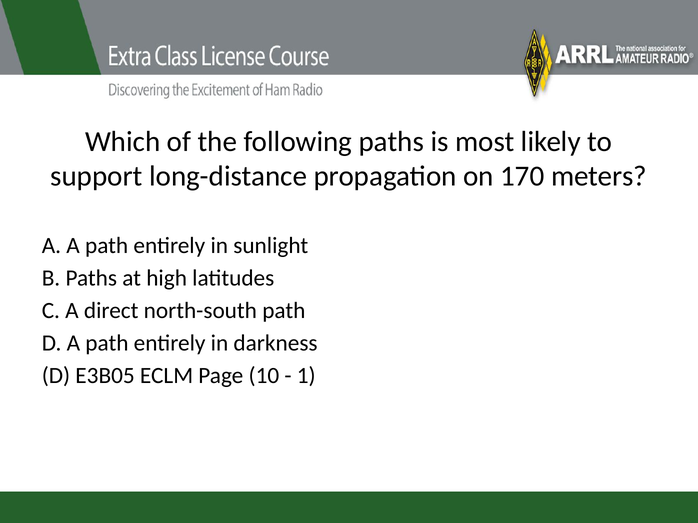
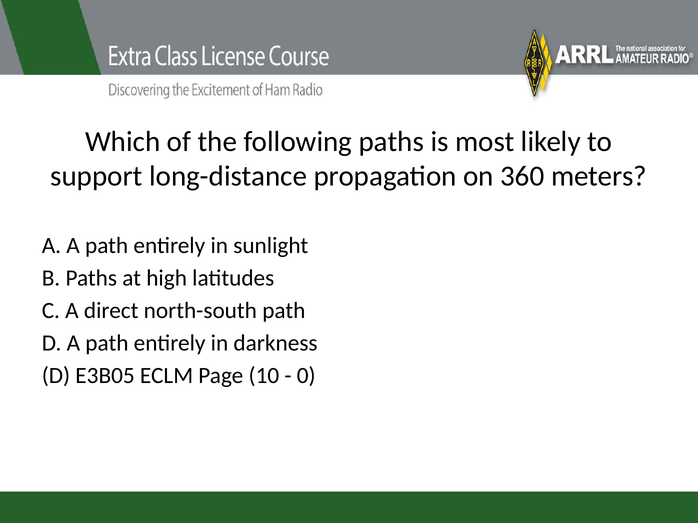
170: 170 -> 360
1: 1 -> 0
